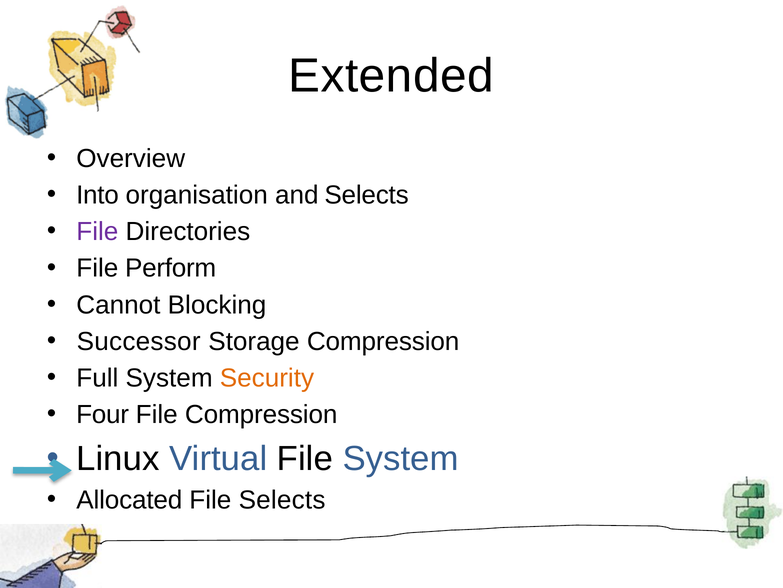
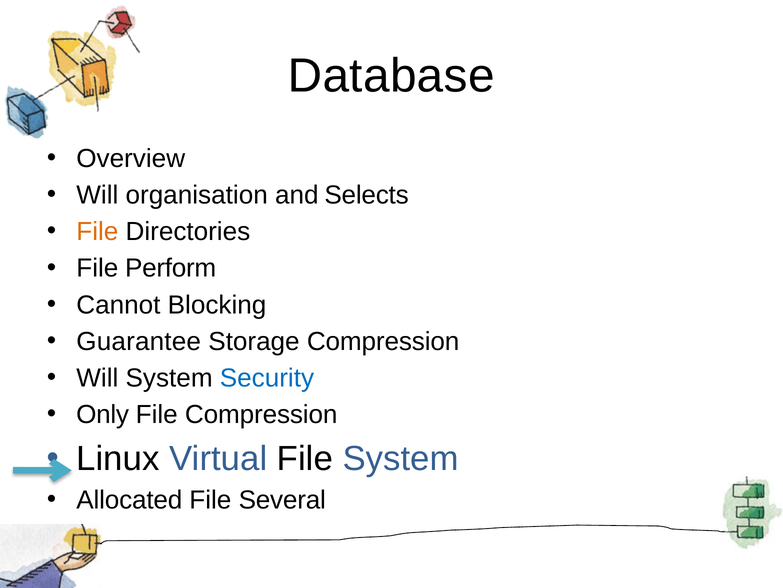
Extended: Extended -> Database
Into at (97, 195): Into -> Will
File at (97, 231) colour: purple -> orange
Successor: Successor -> Guarantee
Full at (97, 378): Full -> Will
Security colour: orange -> blue
Four: Four -> Only
File Selects: Selects -> Several
